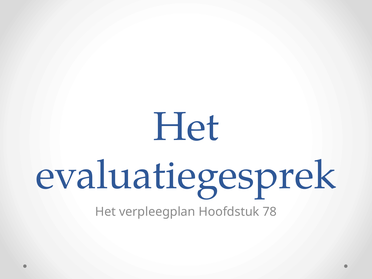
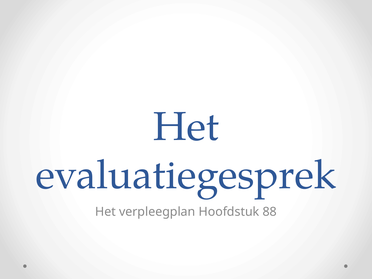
78: 78 -> 88
